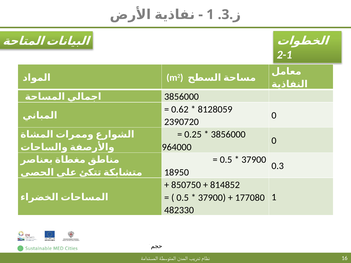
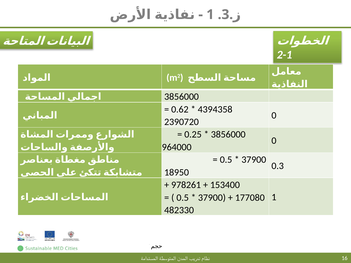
8128059: 8128059 -> 4394358
850750: 850750 -> 978261
814852: 814852 -> 153400
